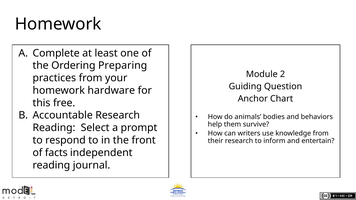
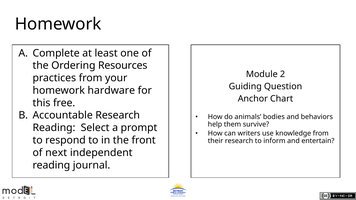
Preparing: Preparing -> Resources
facts: facts -> next
